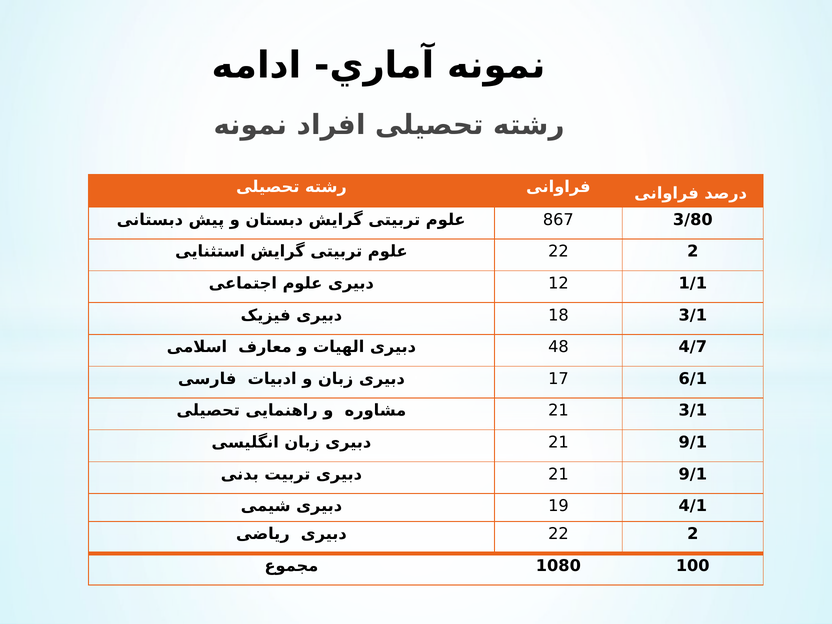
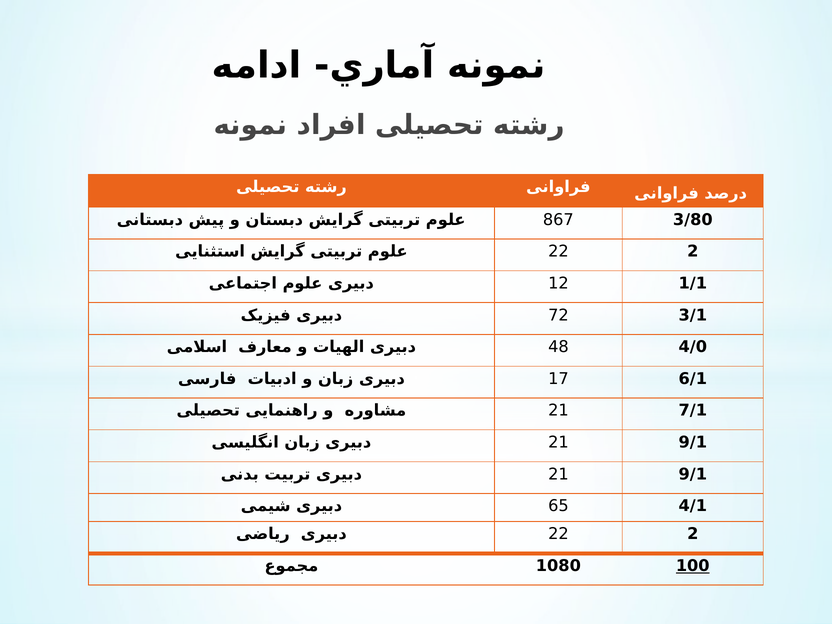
18: 18 -> 72
4/7: 4/7 -> 4/0
21 3/1: 3/1 -> 7/1
19: 19 -> 65
100 underline: none -> present
